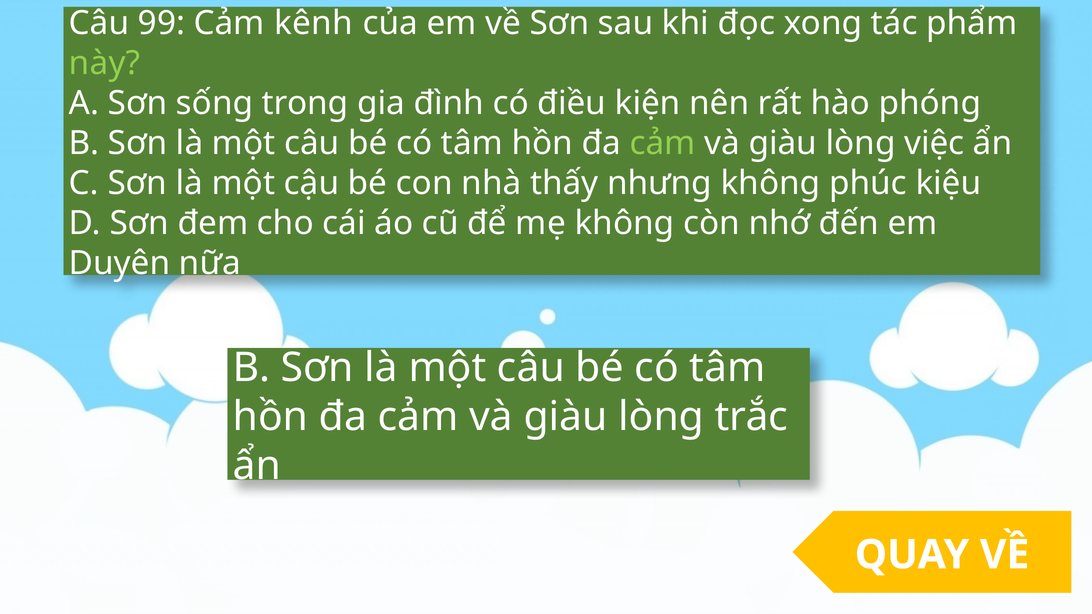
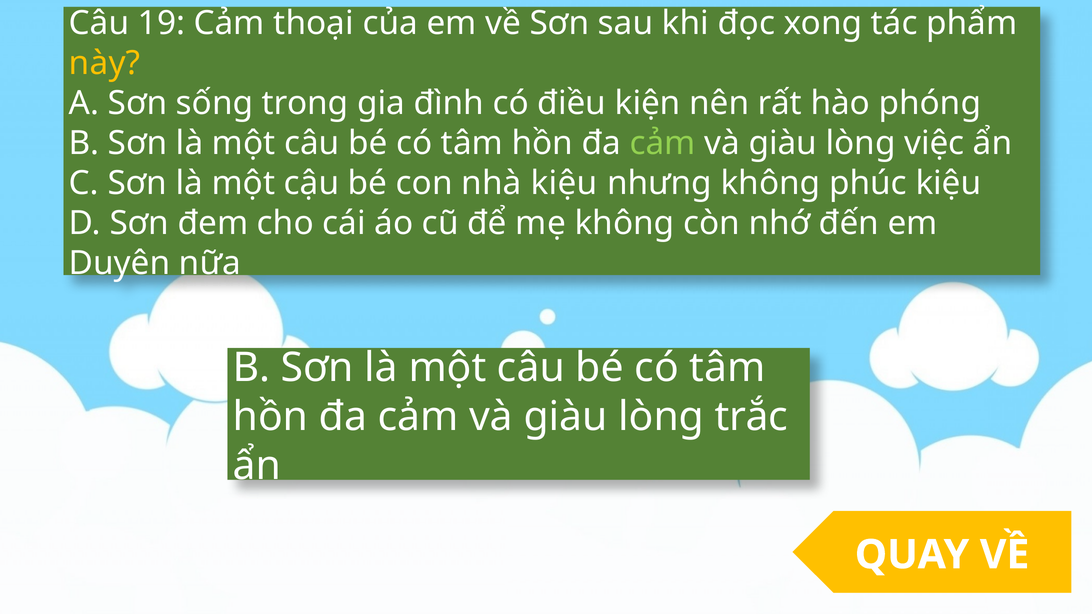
99: 99 -> 19
kênh: kênh -> thoại
này colour: light green -> yellow
nhà thấy: thấy -> kiệu
